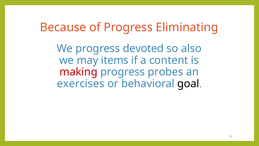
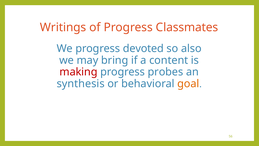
Because: Because -> Writings
Eliminating: Eliminating -> Classmates
items: items -> bring
exercises: exercises -> synthesis
goal colour: black -> orange
